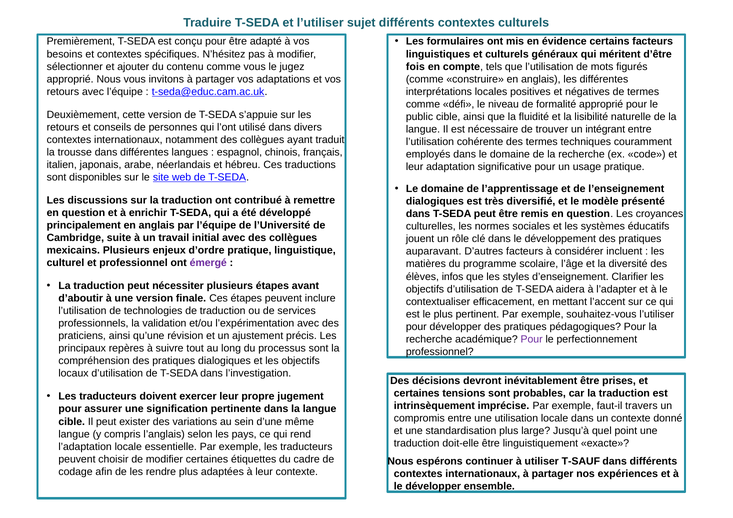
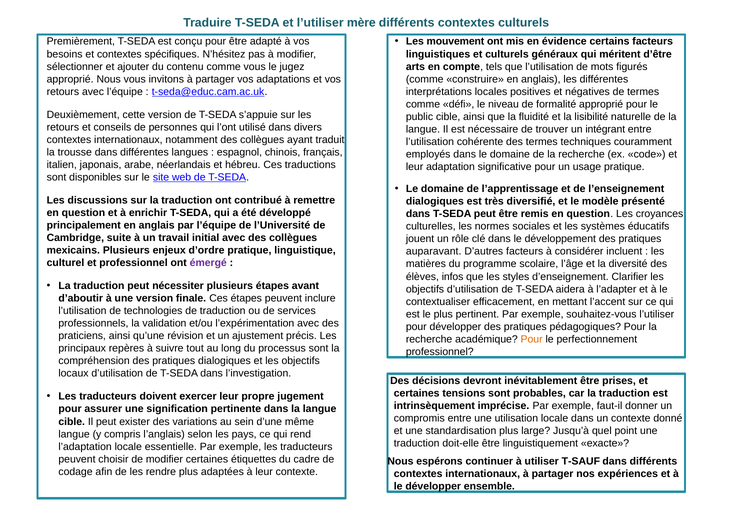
sujet: sujet -> mère
formulaires: formulaires -> mouvement
fois: fois -> arts
Pour at (532, 339) colour: purple -> orange
travers: travers -> donner
